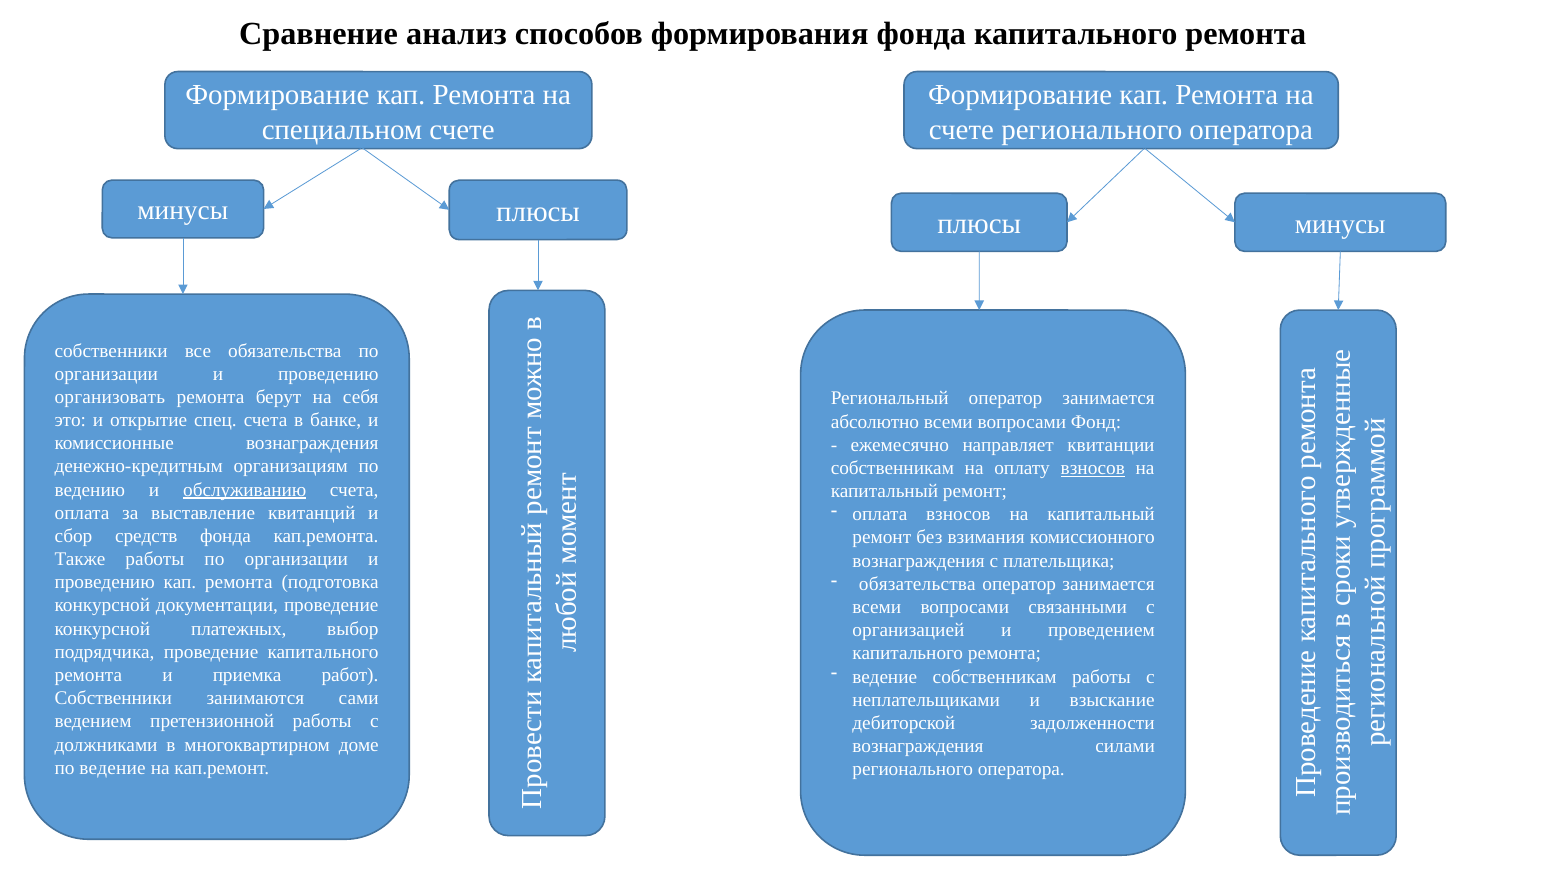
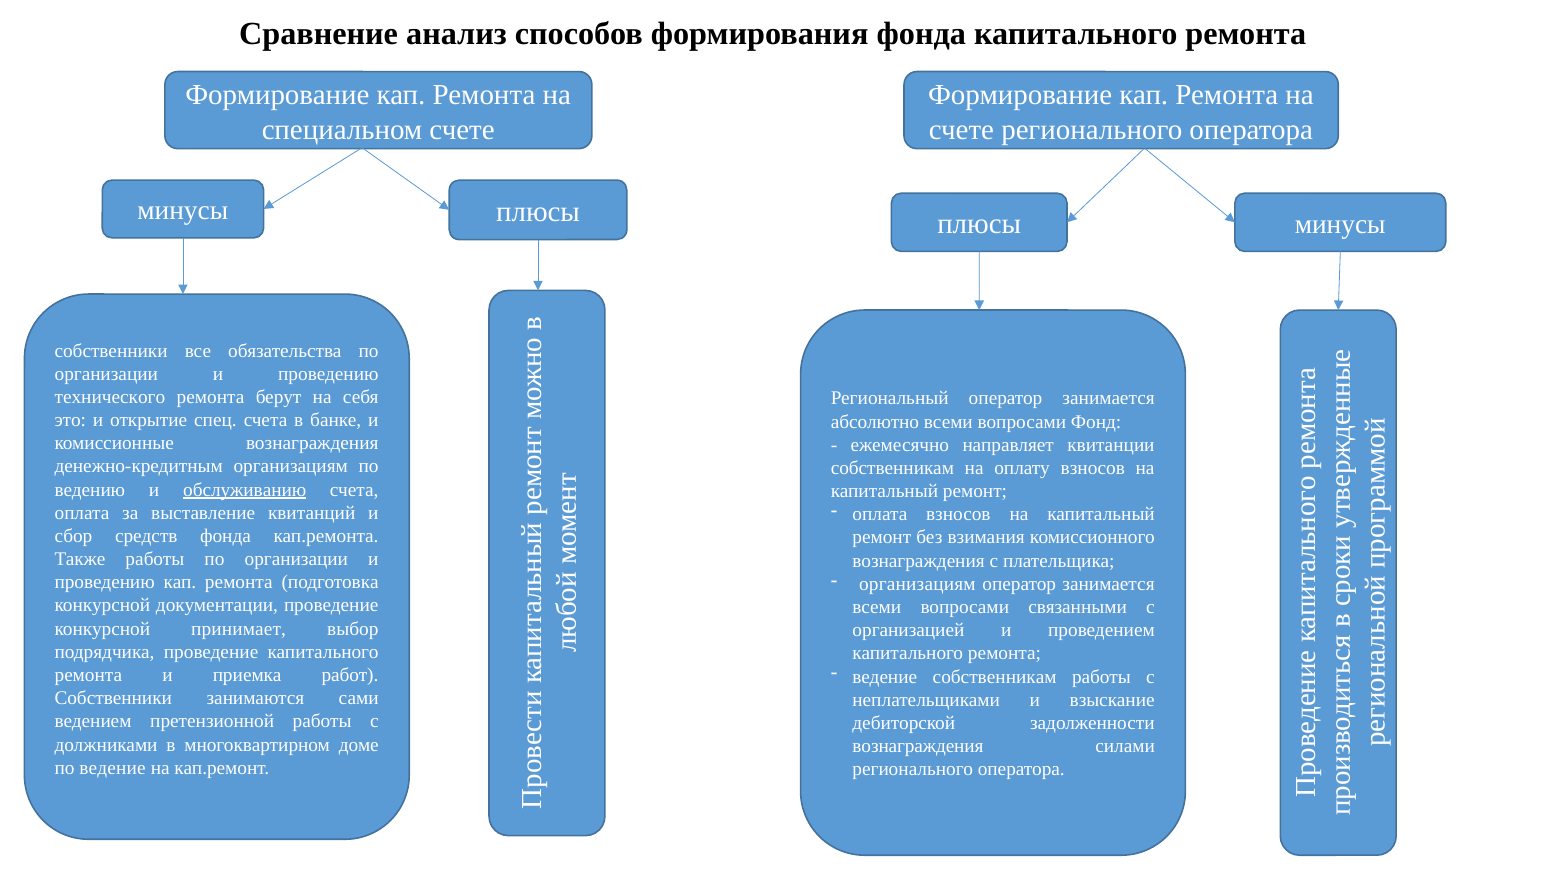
организовать: организовать -> технического
взносов at (1093, 468) underline: present -> none
обязательства at (917, 584): обязательства -> организациям
платежных: платежных -> принимает
